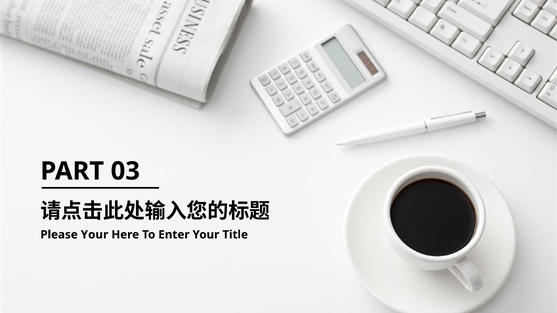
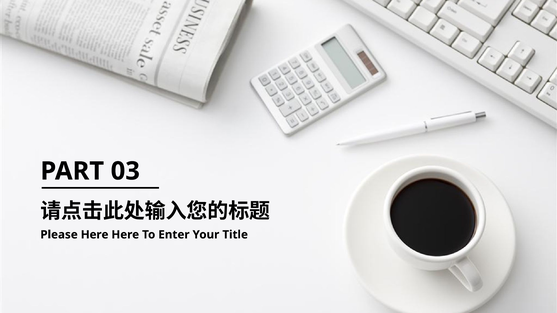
Please Your: Your -> Here
